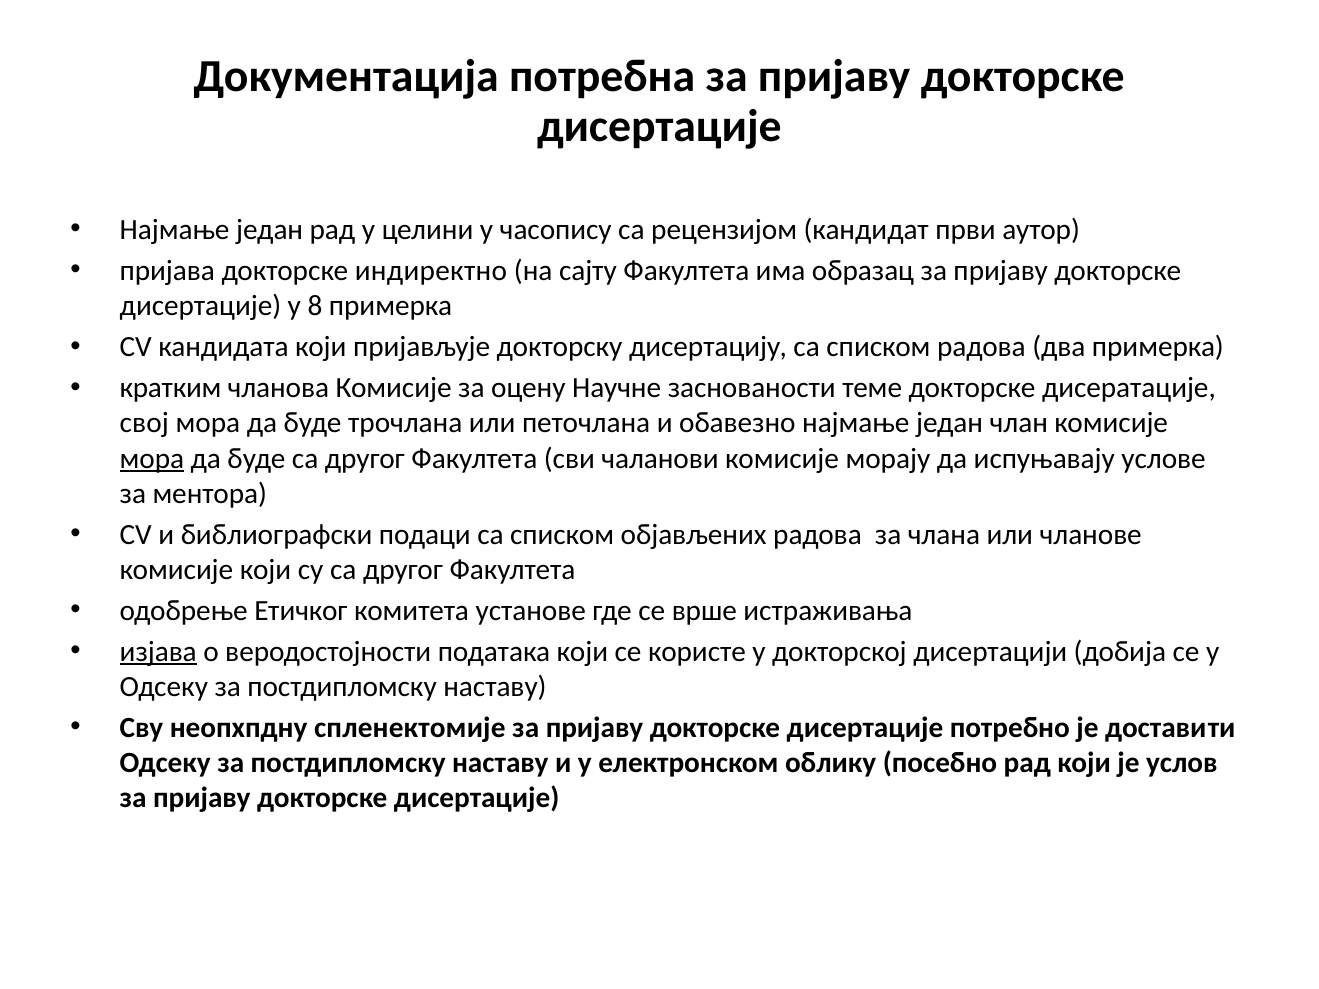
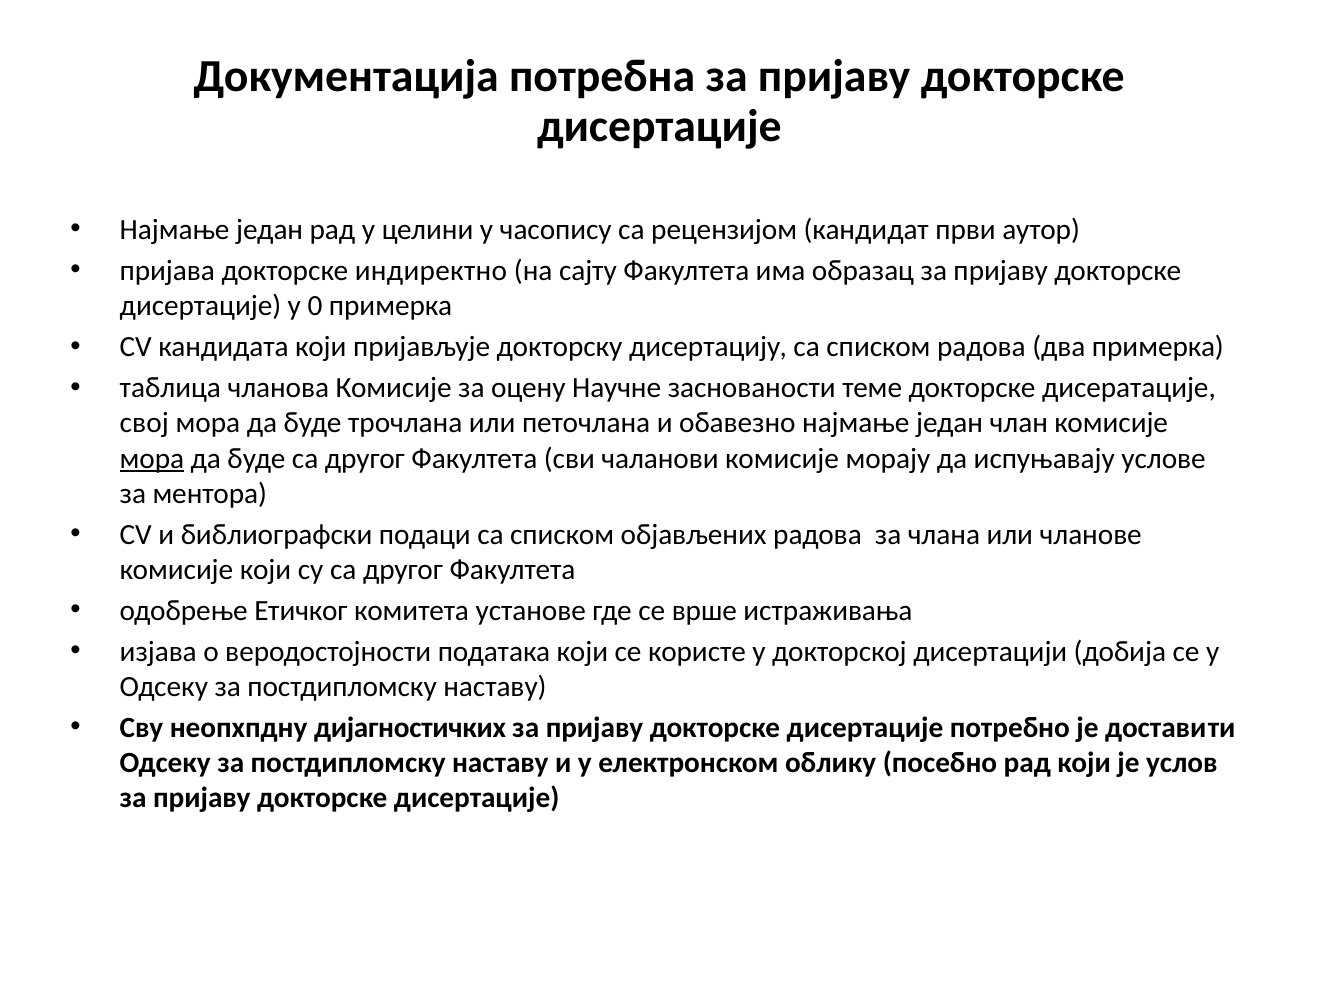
8: 8 -> 0
кратким: кратким -> таблица
изјава underline: present -> none
спленектомије: спленектомије -> дијагностичких
